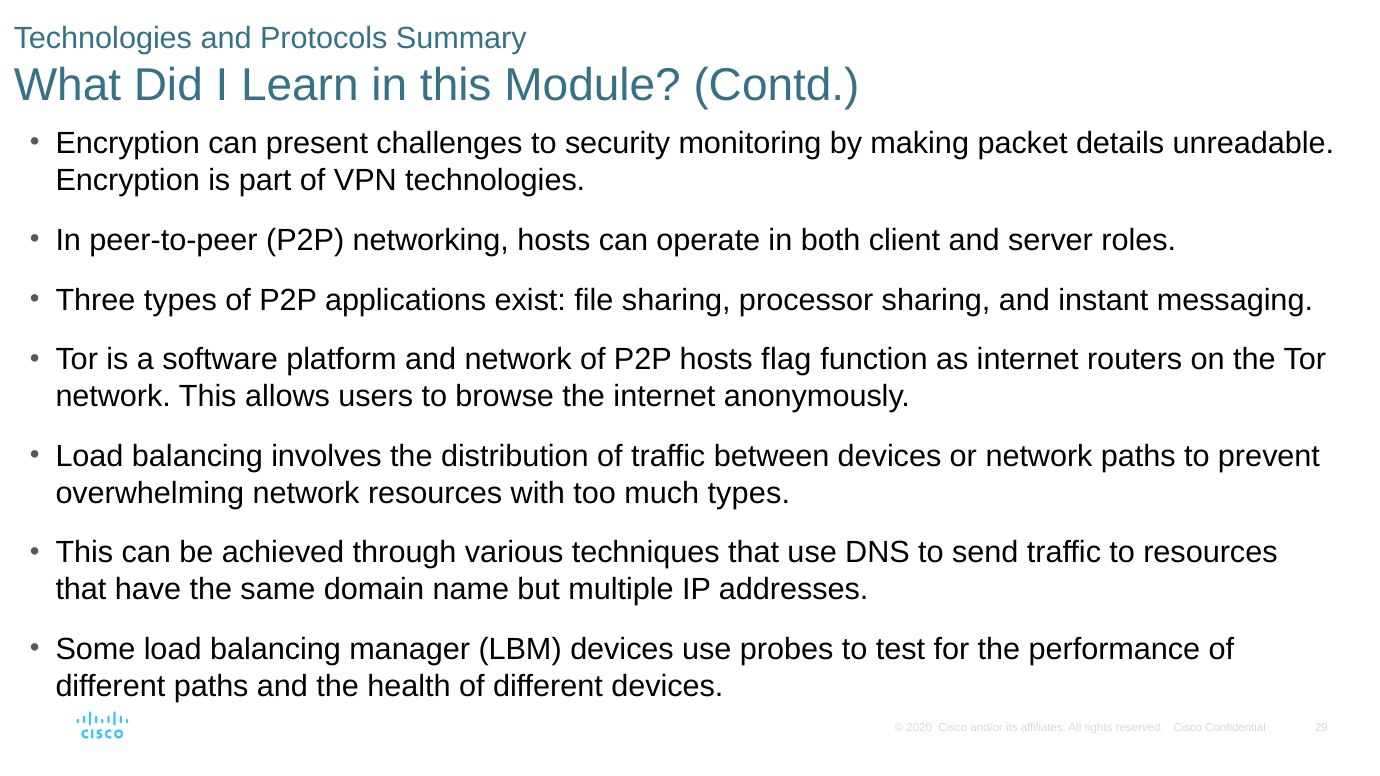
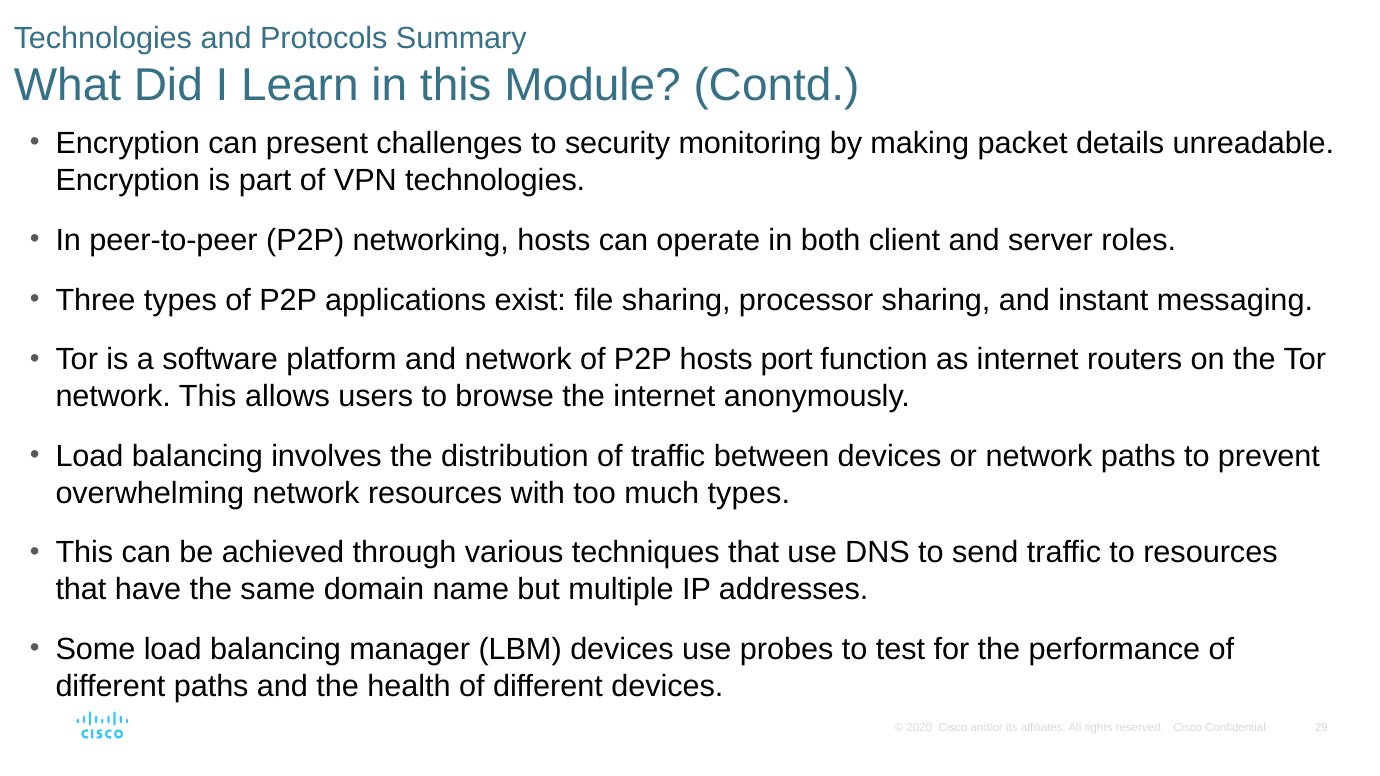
flag: flag -> port
